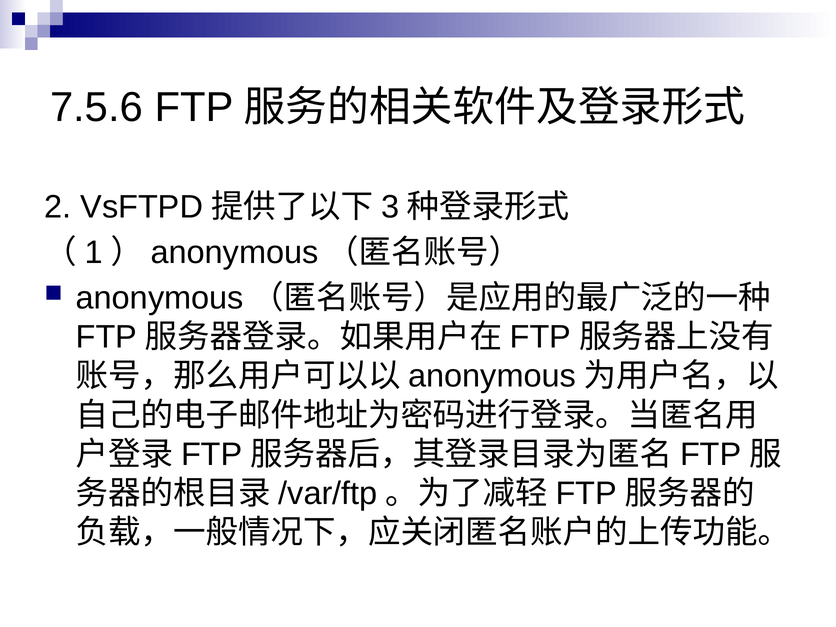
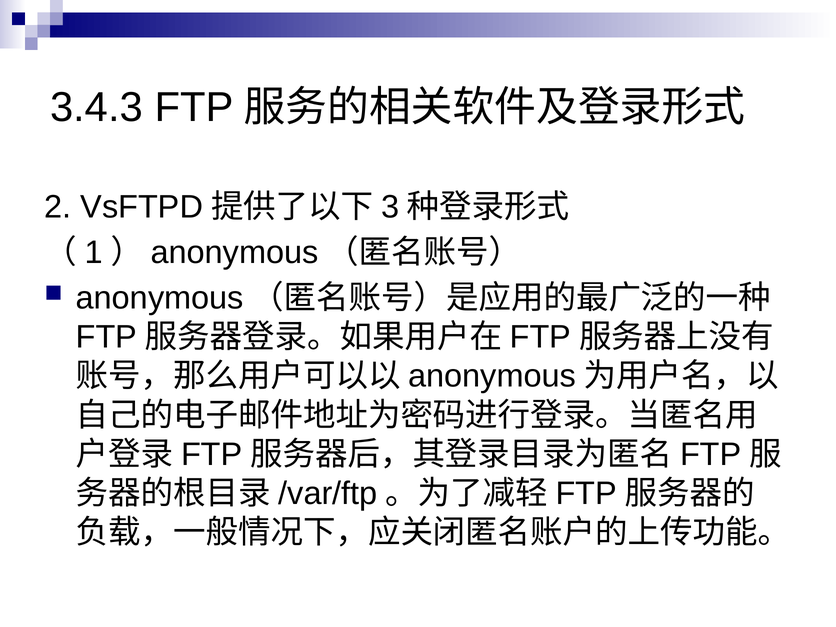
7.5.6: 7.5.6 -> 3.4.3
